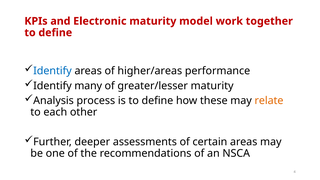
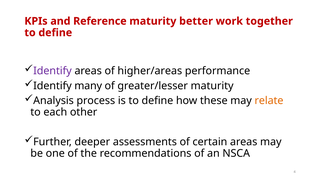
Electronic: Electronic -> Reference
model: model -> better
Identify at (52, 71) colour: blue -> purple
